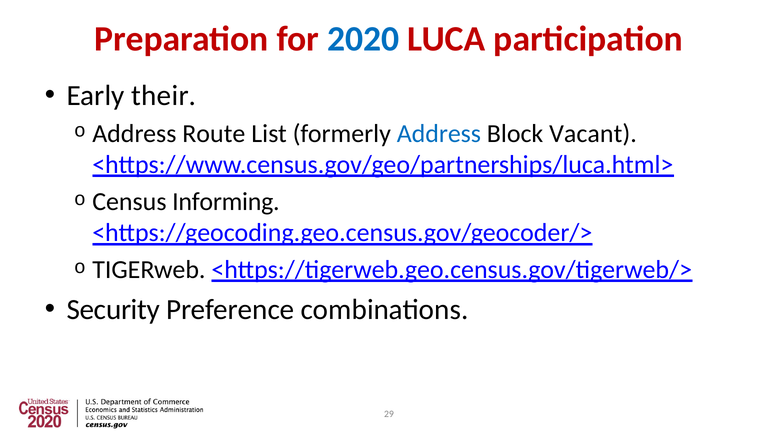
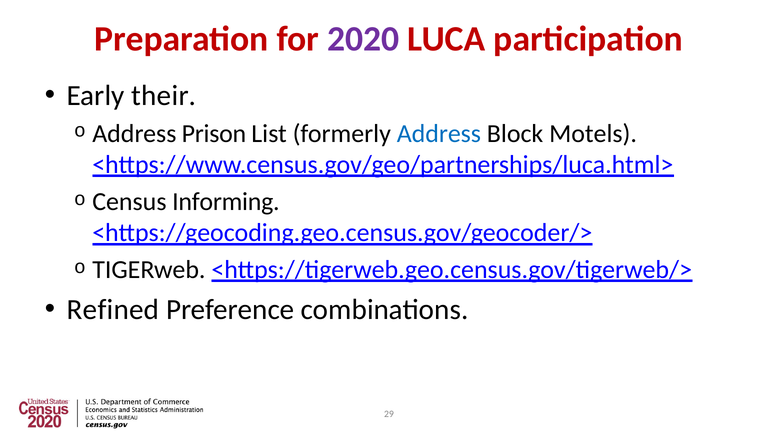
2020 colour: blue -> purple
Route: Route -> Prison
Vacant: Vacant -> Motels
Security: Security -> Refined
